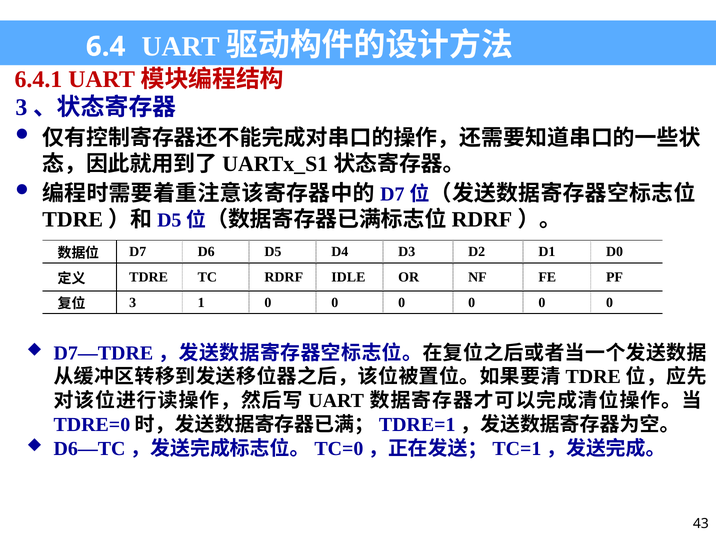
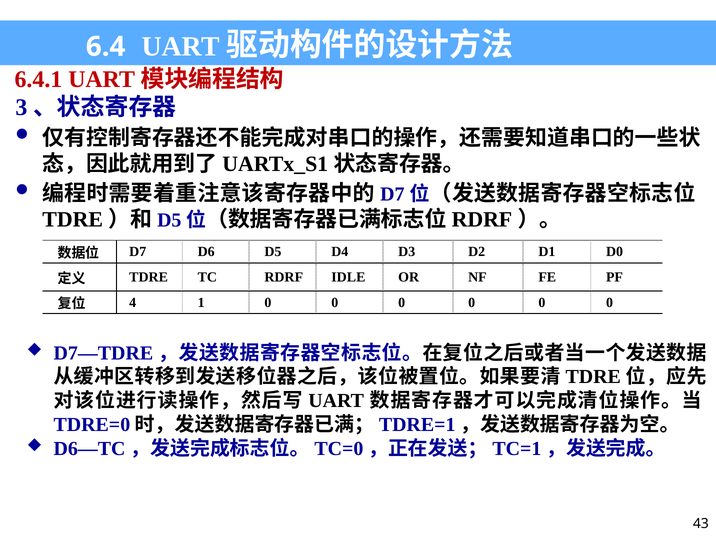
3: 3 -> 4
